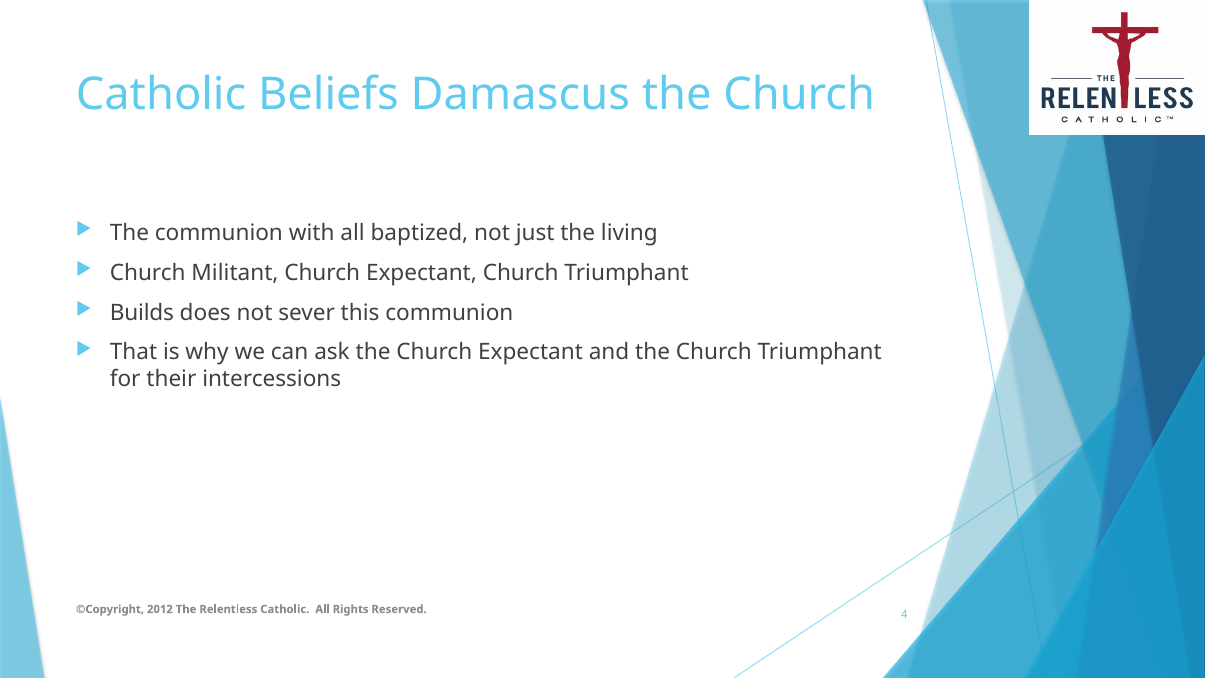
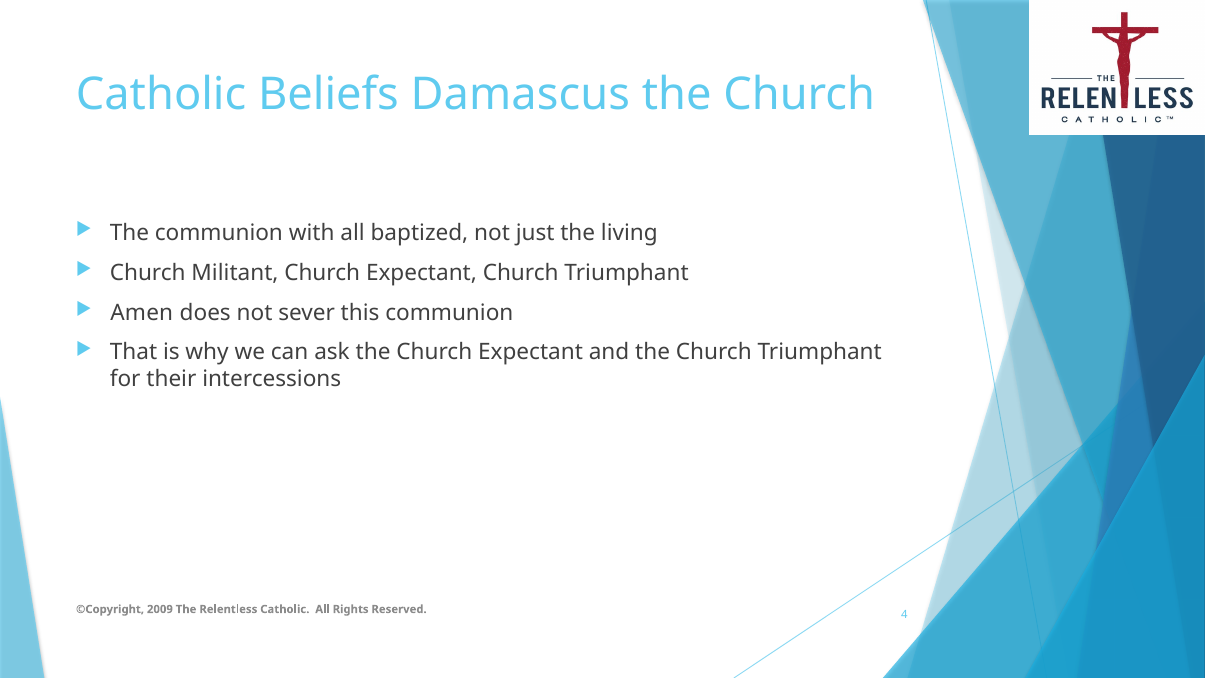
Builds: Builds -> Amen
2012: 2012 -> 2009
